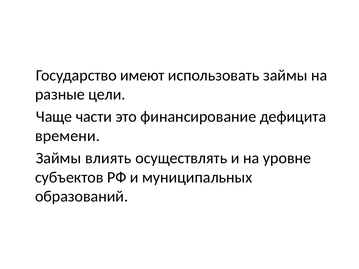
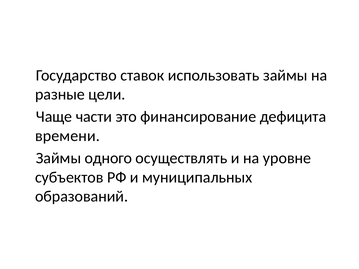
имеют: имеют -> ставок
влиять: влиять -> одного
